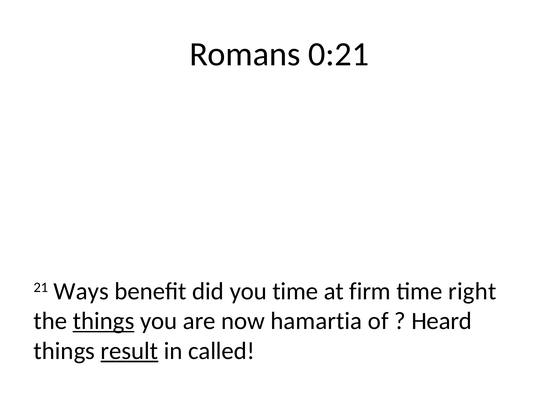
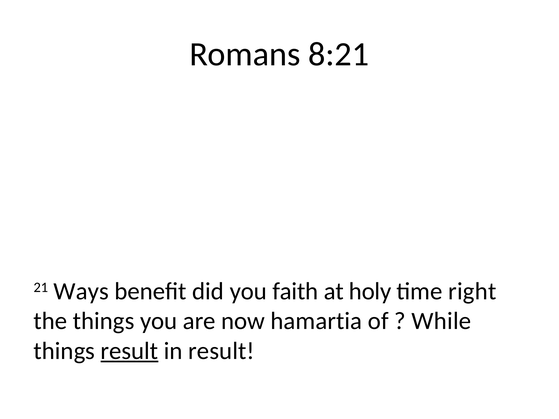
0:21: 0:21 -> 8:21
you time: time -> faith
firm: firm -> holy
things at (104, 321) underline: present -> none
Heard: Heard -> While
in called: called -> result
